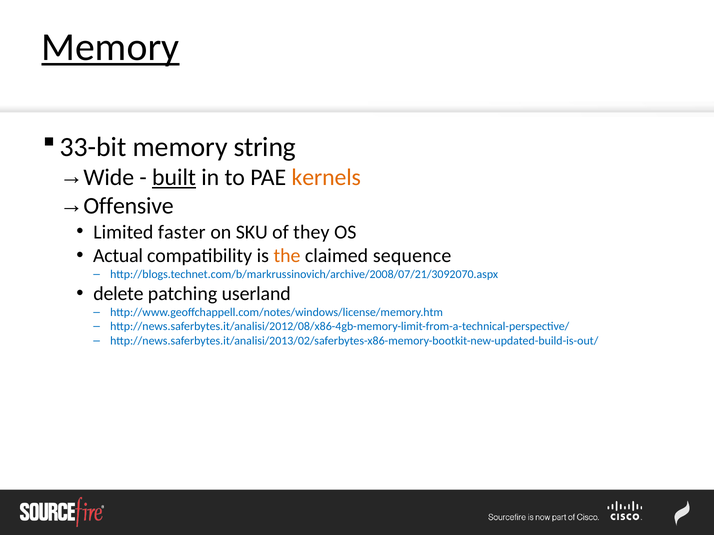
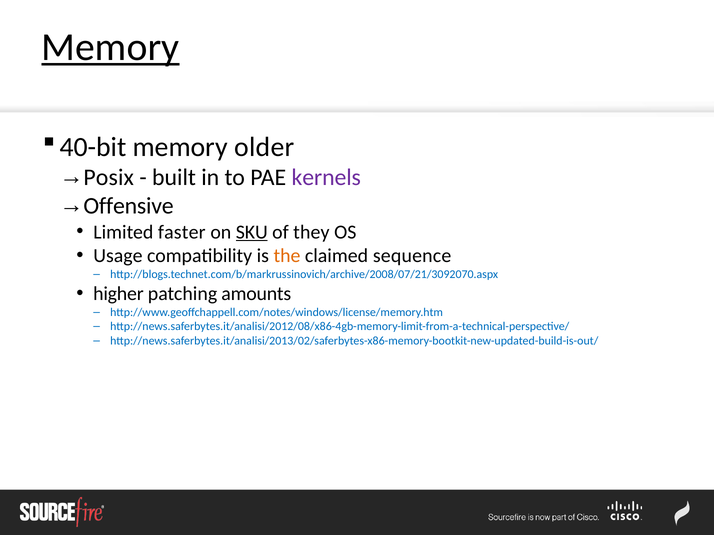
33-bit: 33-bit -> 40-bit
string: string -> older
Wide: Wide -> Posix
built underline: present -> none
kernels colour: orange -> purple
SKU underline: none -> present
Actual: Actual -> Usage
delete: delete -> higher
userland: userland -> amounts
